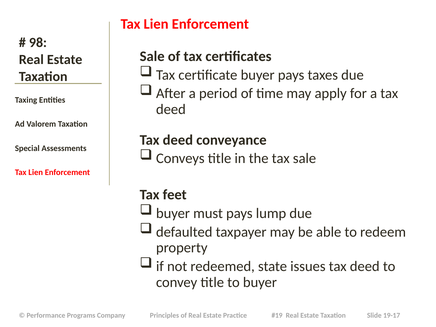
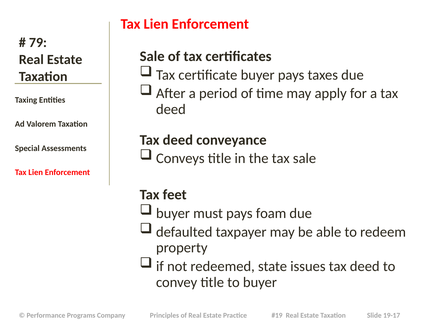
98: 98 -> 79
lump: lump -> foam
